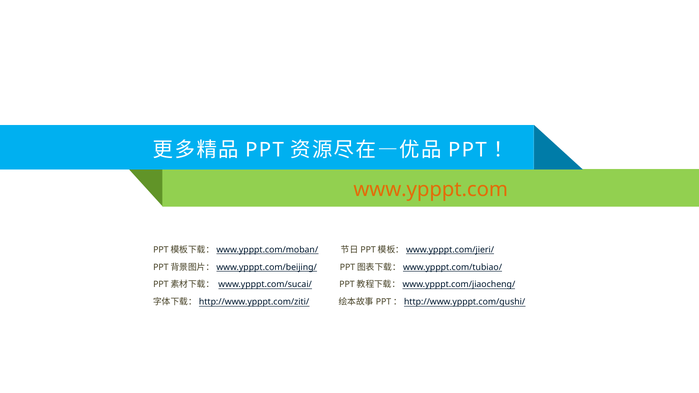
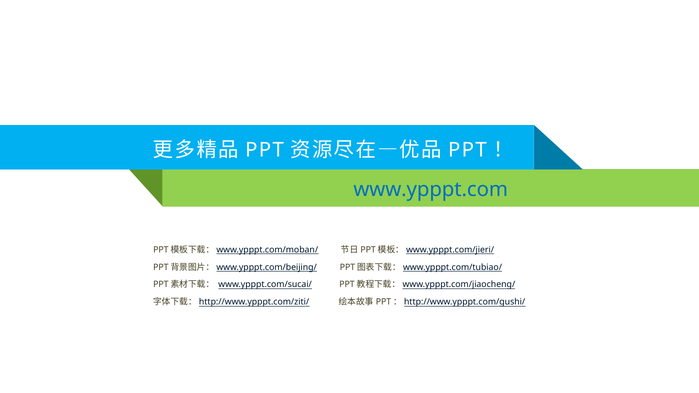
www.ypppt.com colour: orange -> blue
